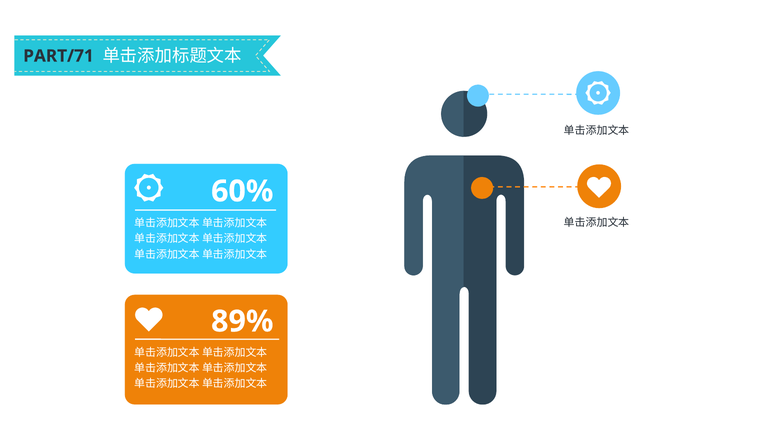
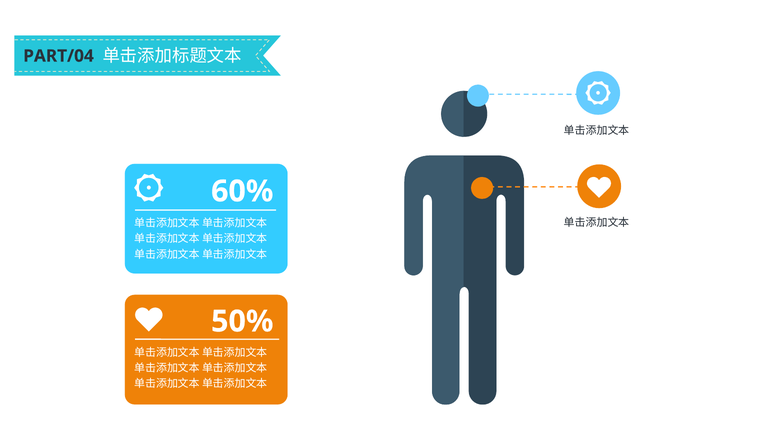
PART/71: PART/71 -> PART/04
89%: 89% -> 50%
